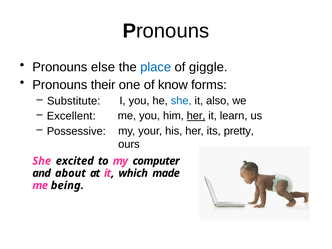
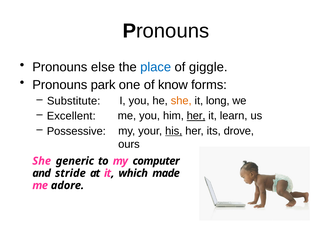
their: their -> park
she at (181, 101) colour: blue -> orange
also: also -> long
his underline: none -> present
pretty: pretty -> drove
excited: excited -> generic
about: about -> stride
being: being -> adore
